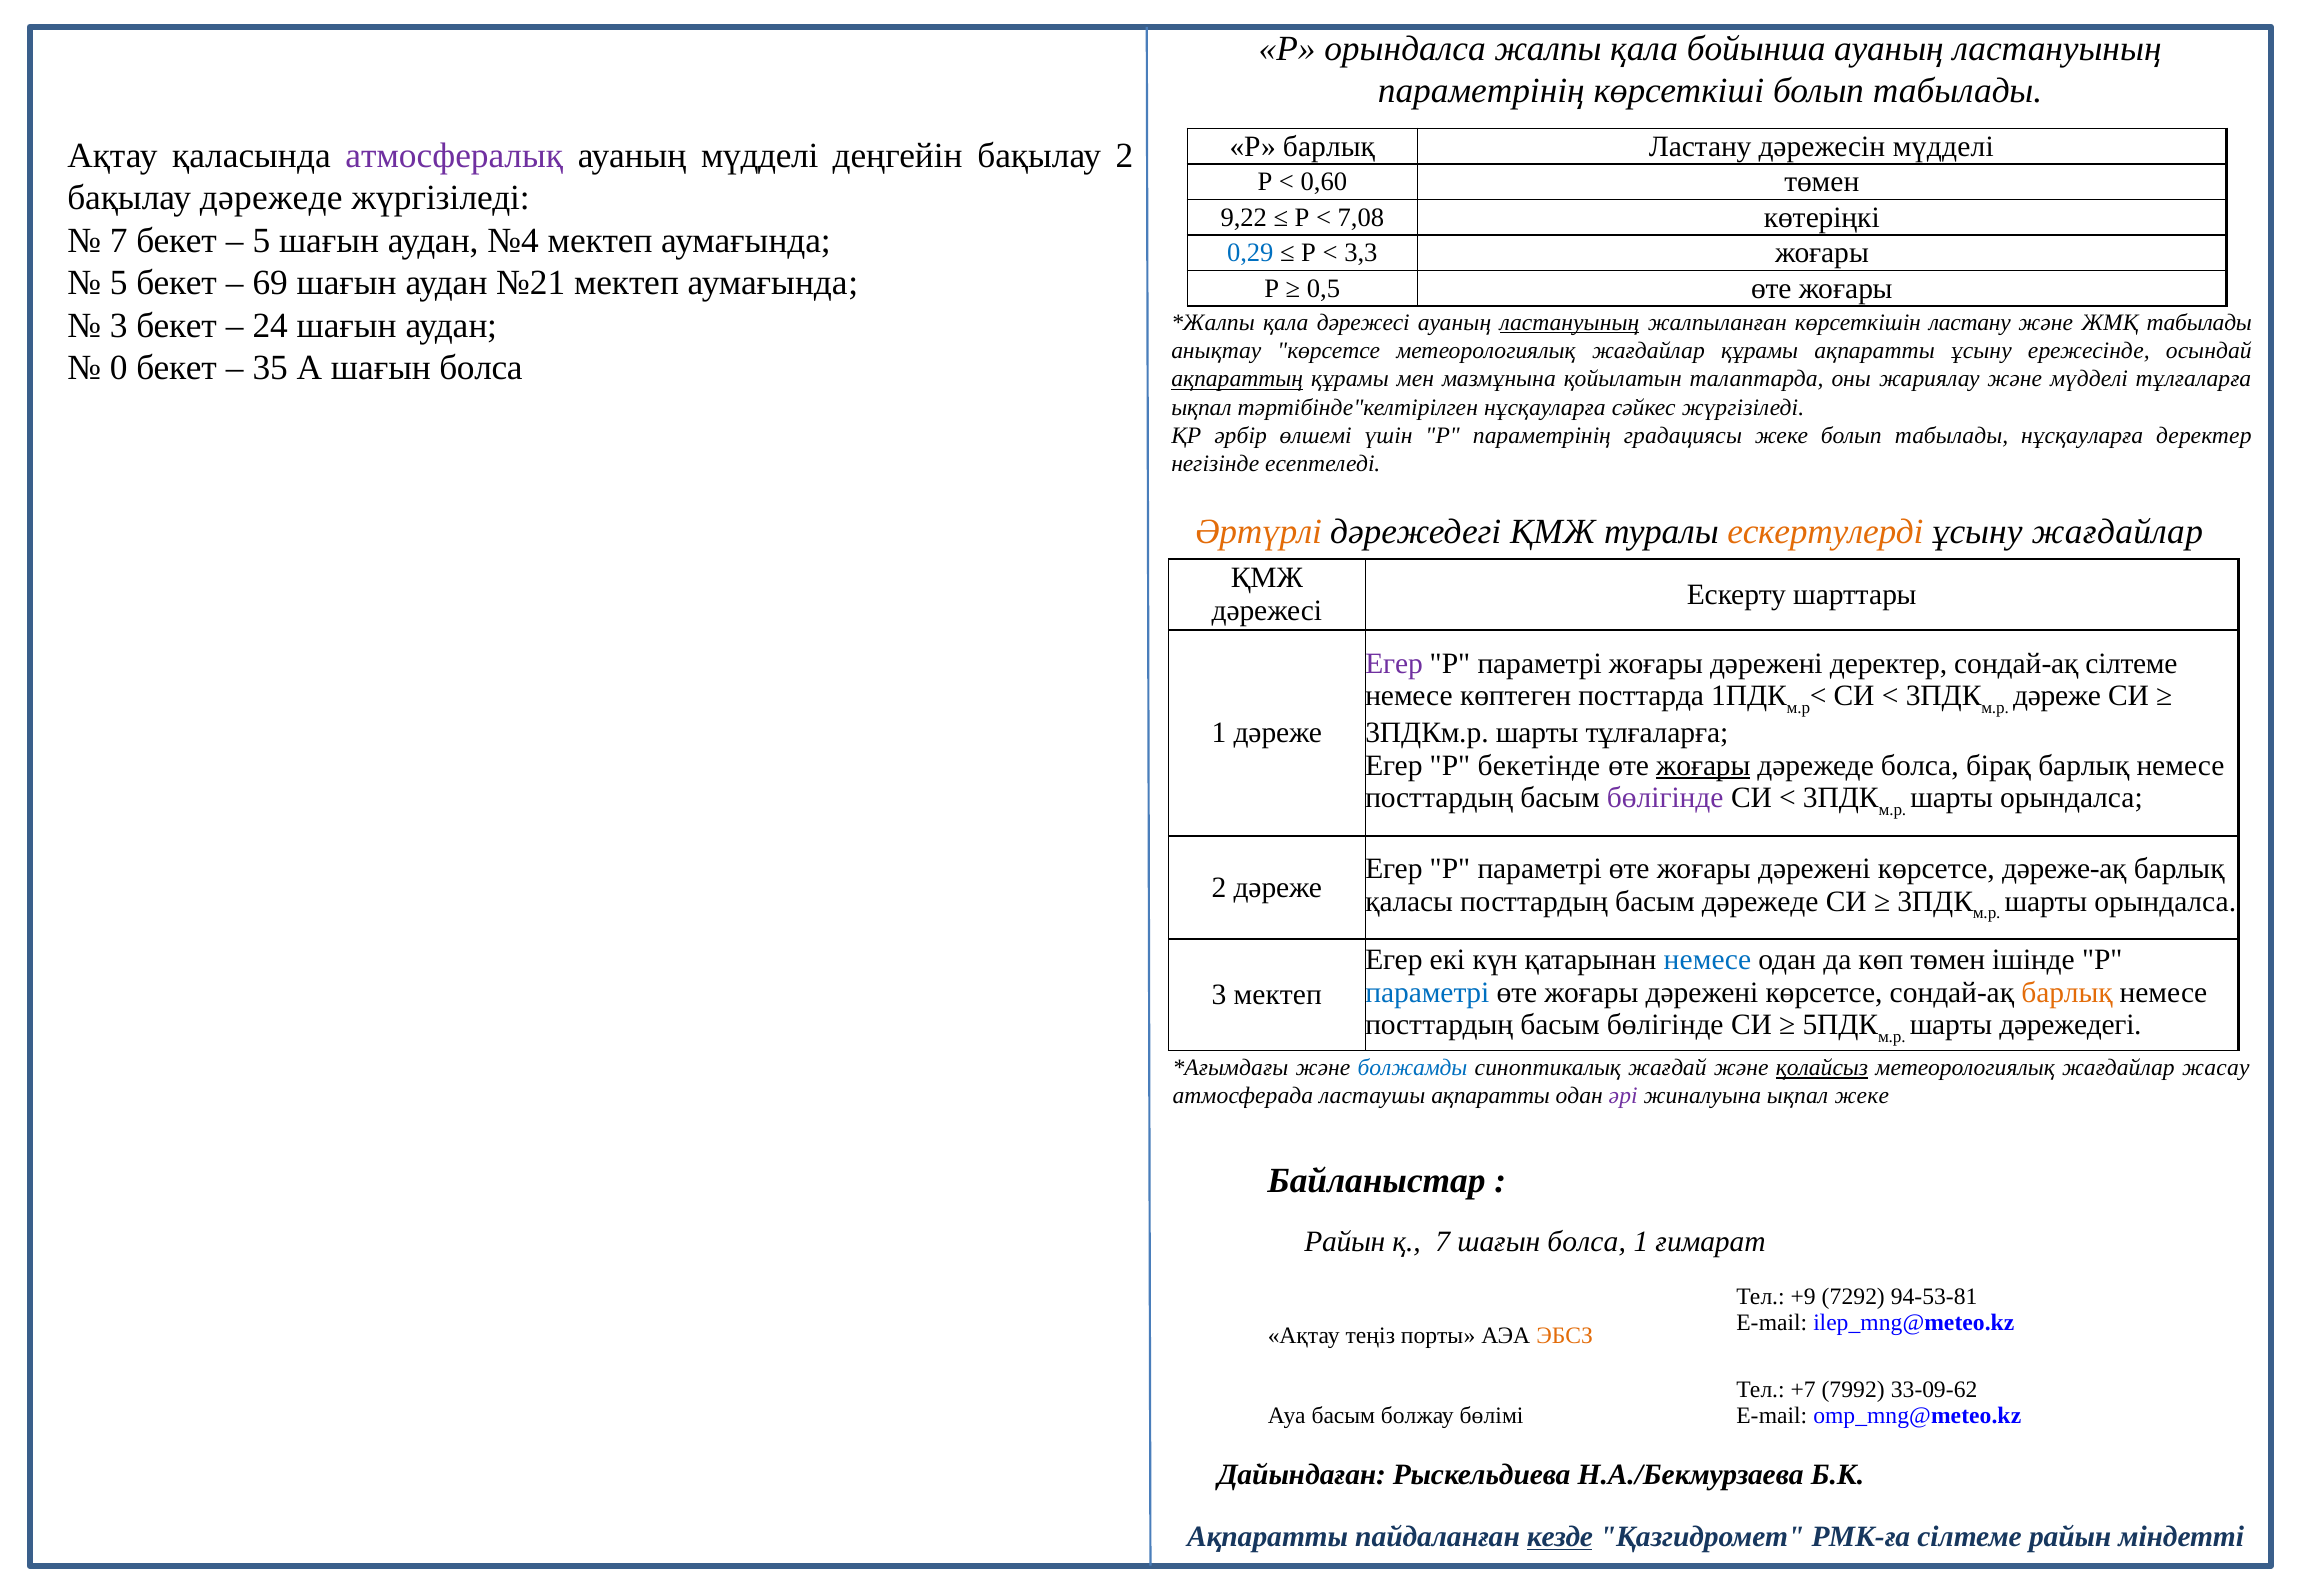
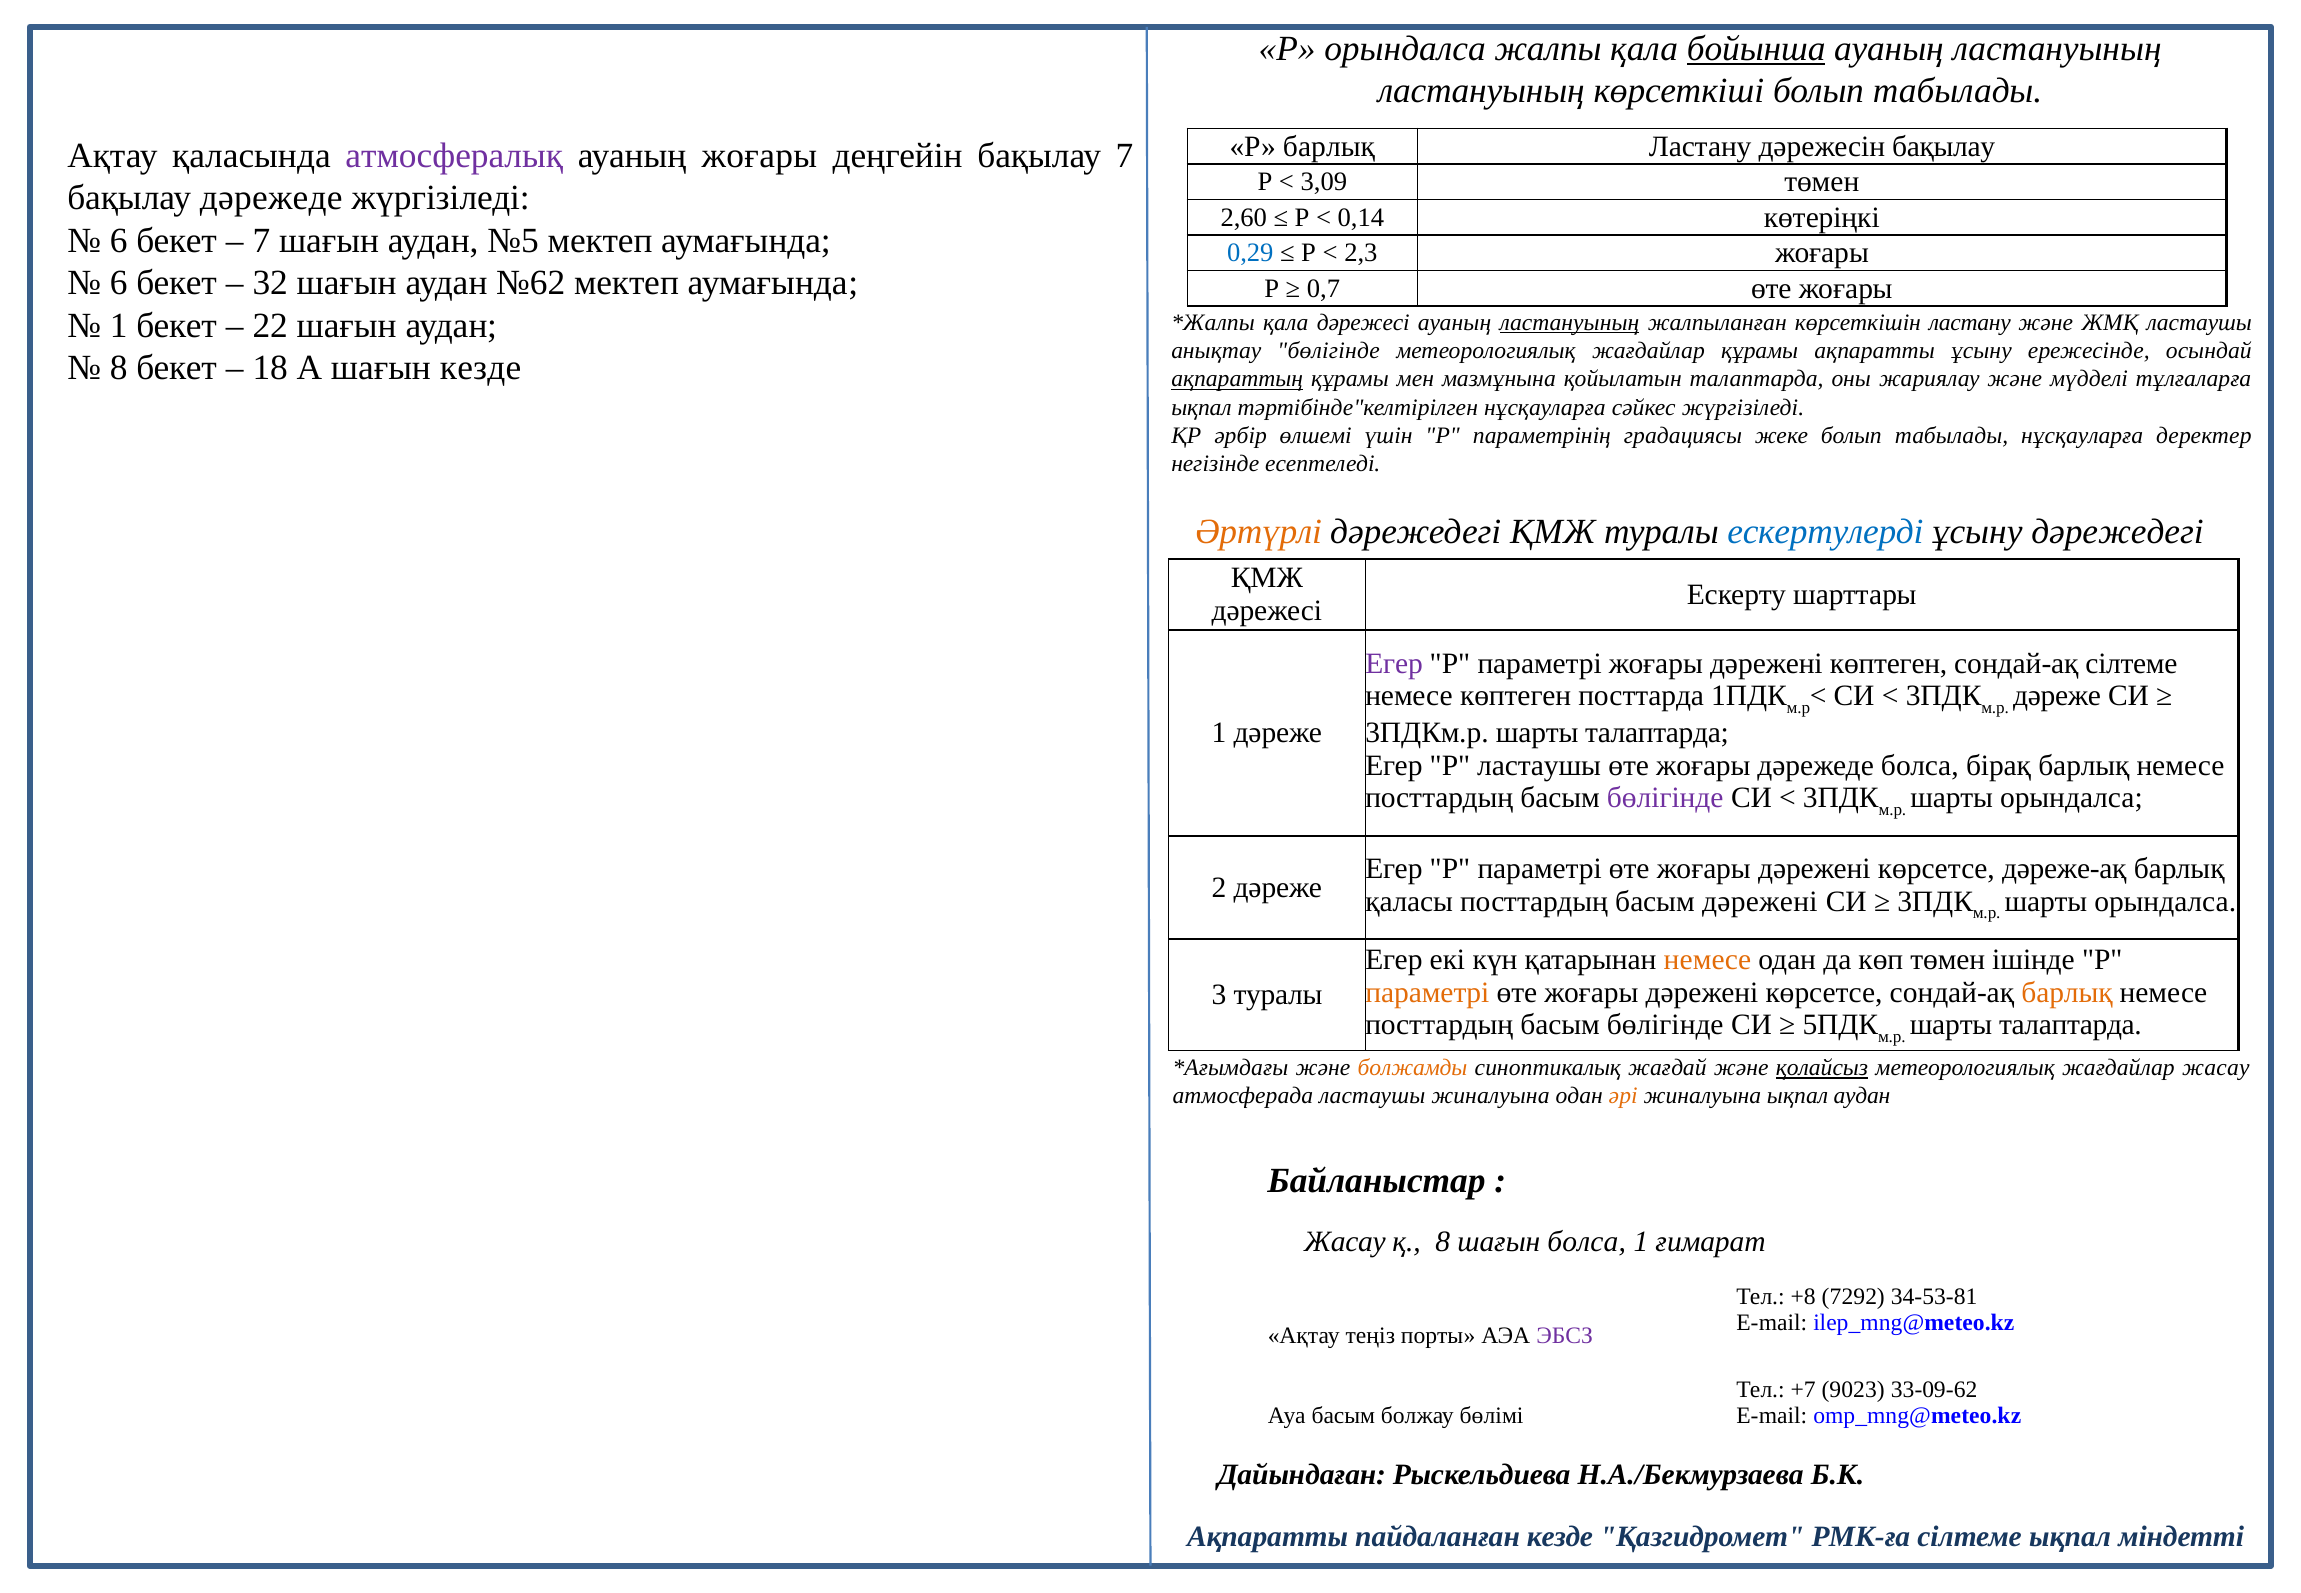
бойынша underline: none -> present
параметрінің at (1481, 91): параметрінің -> ластануының
дәрежесін мүдделі: мүдделі -> бақылау
ауаның мүдделі: мүдделі -> жоғары
бақылау 2: 2 -> 7
0,60: 0,60 -> 3,09
9,22: 9,22 -> 2,60
7,08: 7,08 -> 0,14
7 at (119, 241): 7 -> 6
5 at (261, 241): 5 -> 7
№4: №4 -> №5
3,3: 3,3 -> 2,3
5 at (119, 283): 5 -> 6
69: 69 -> 32
№21: №21 -> №62
0,5: 0,5 -> 0,7
3 at (119, 326): 3 -> 1
24: 24 -> 22
ЖМҚ табылады: табылады -> ластаушы
анықтау көрсетсе: көрсетсе -> бөлігінде
0 at (119, 368): 0 -> 8
35: 35 -> 18
А шағын болса: болса -> кезде
ескертулерді colour: orange -> blue
ұсыну жағдайлар: жағдайлар -> дәрежедегі
дәрежені деректер: деректер -> көптеген
3ПДКм.р шарты тұлғаларға: тұлғаларға -> талаптарда
P бекетінде: бекетінде -> ластаушы
жоғары at (1703, 766) underline: present -> none
басым дәрежеде: дәрежеде -> дәрежені
немесе at (1707, 960) colour: blue -> orange
параметрі at (1427, 993) colour: blue -> orange
3 мектеп: мектеп -> туралы
дәрежедегі at (2070, 1025): дәрежедегі -> талаптарда
болжамды colour: blue -> orange
ластаушы ақпаратты: ақпаратты -> жиналуына
әрі colour: purple -> orange
ықпал жеке: жеке -> аудан
Райын at (1345, 1242): Райын -> Жасау
қ 7: 7 -> 8
+9: +9 -> +8
94-53-81: 94-53-81 -> 34-53-81
ЭБСЗ colour: orange -> purple
7992: 7992 -> 9023
кезде at (1560, 1537) underline: present -> none
сілтеме райын: райын -> ықпал
